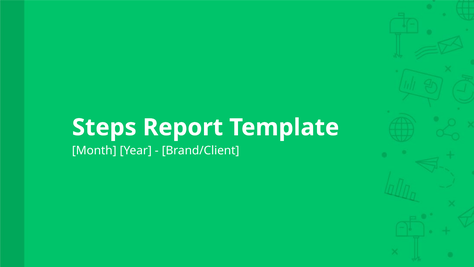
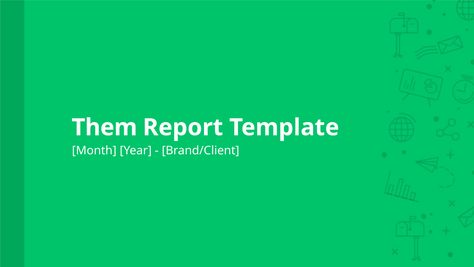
Steps: Steps -> Them
